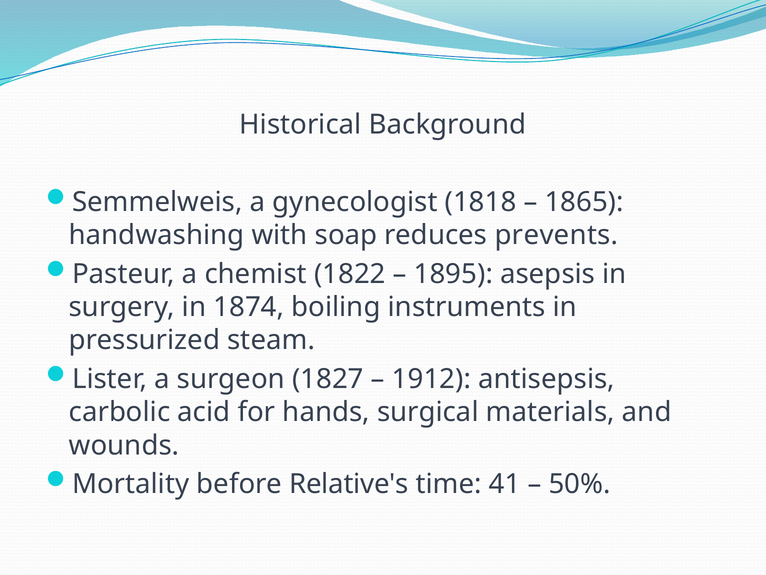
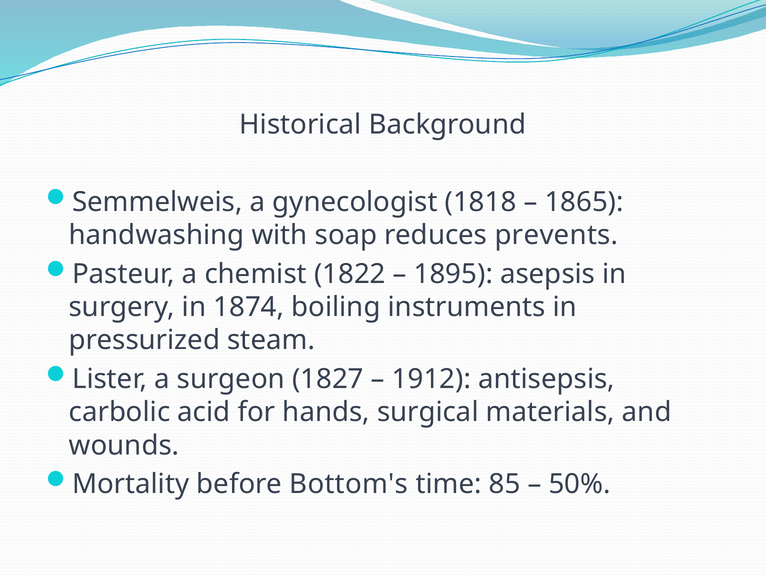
Relative's: Relative's -> Bottom's
41: 41 -> 85
